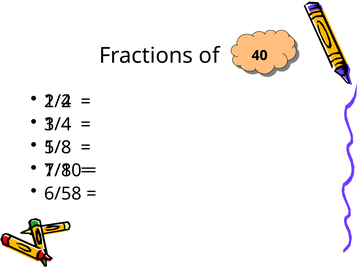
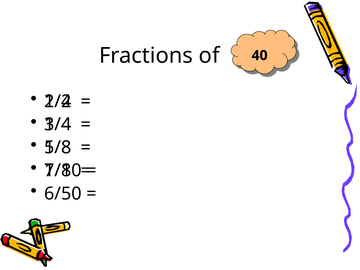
6/58: 6/58 -> 6/50
